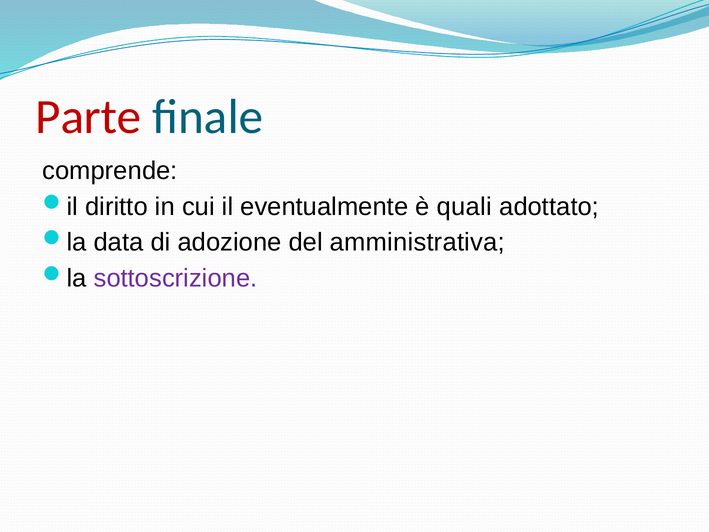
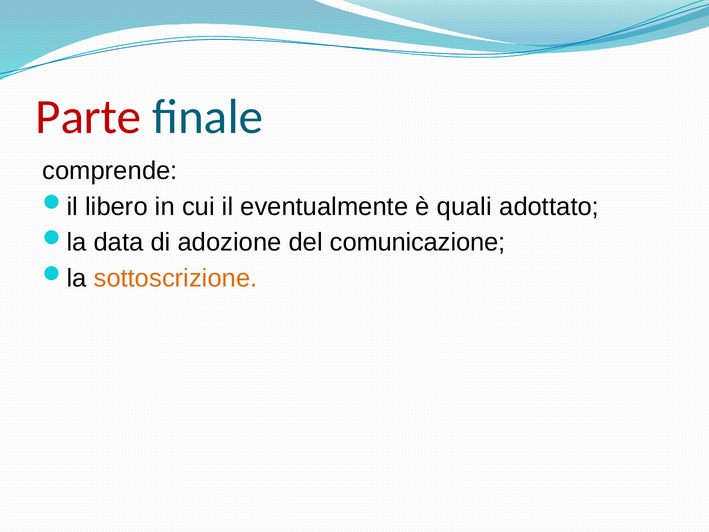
diritto: diritto -> libero
amministrativa: amministrativa -> comunicazione
sottoscrizione colour: purple -> orange
